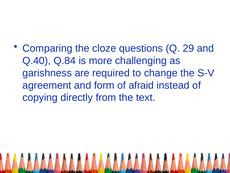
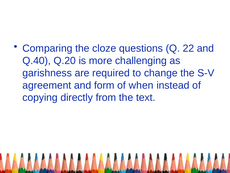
29: 29 -> 22
Q.84: Q.84 -> Q.20
afraid: afraid -> when
